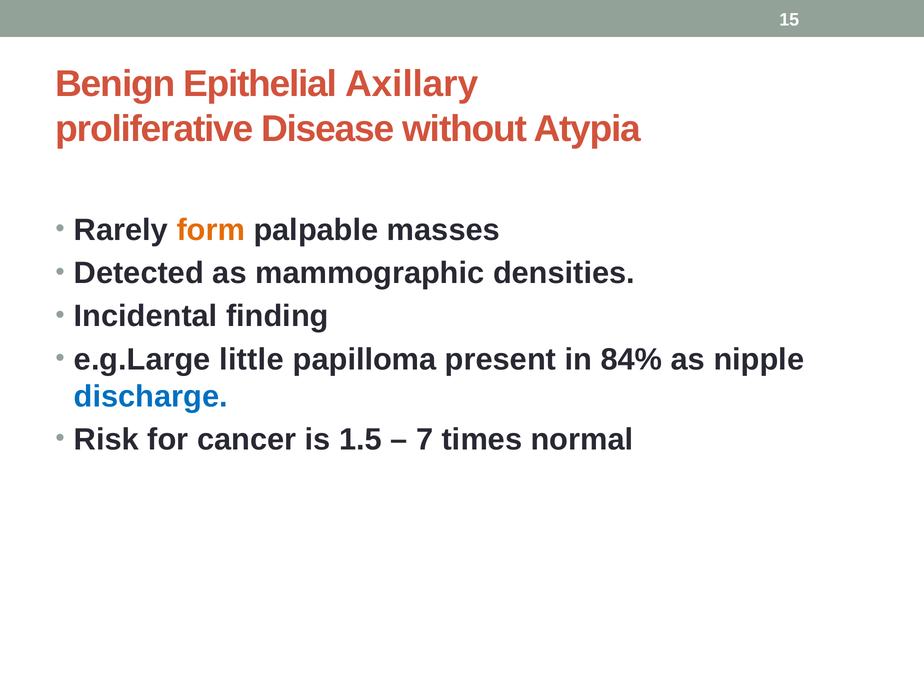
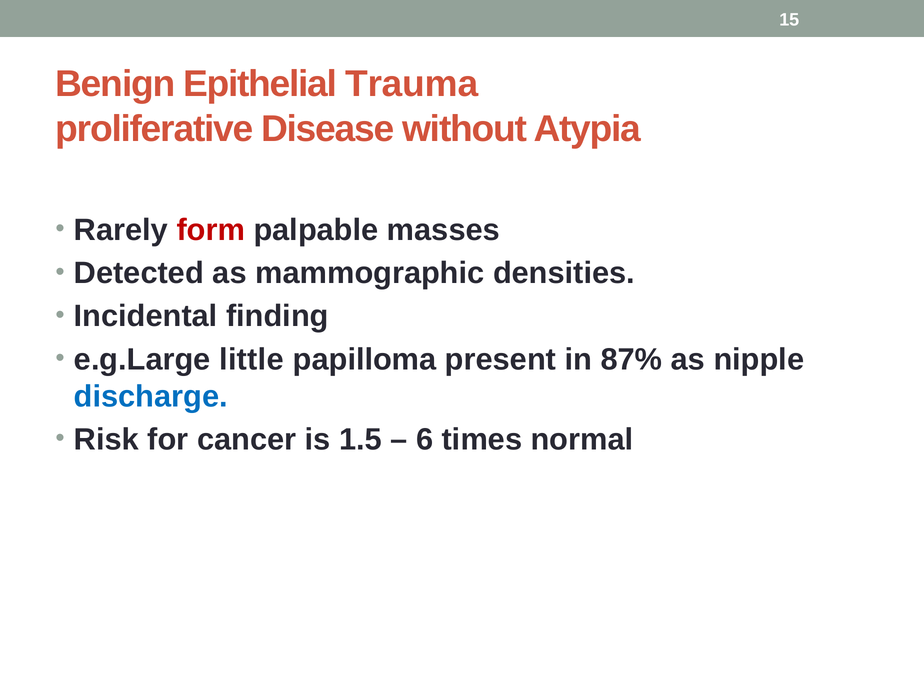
Axillary: Axillary -> Trauma
form colour: orange -> red
84%: 84% -> 87%
7: 7 -> 6
